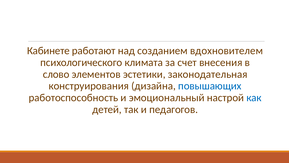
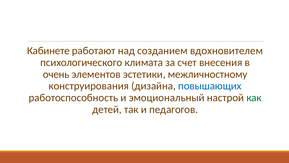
слово: слово -> очень
законодательная: законодательная -> межличностному
как colour: blue -> green
